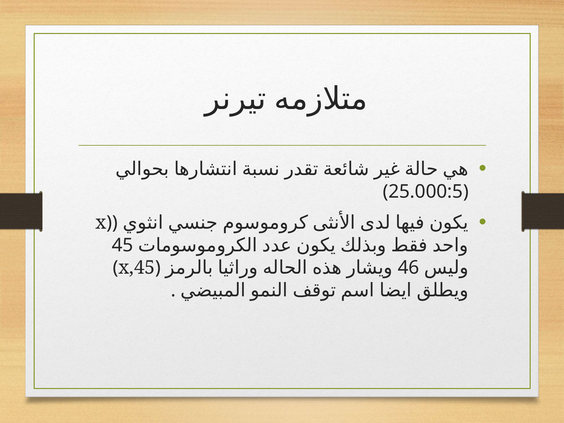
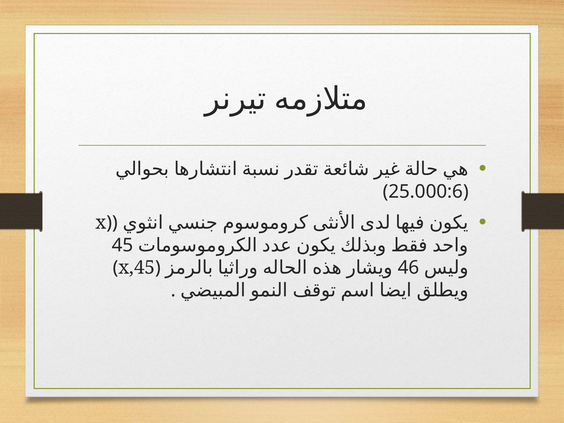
25.000:5: 25.000:5 -> 25.000:6
